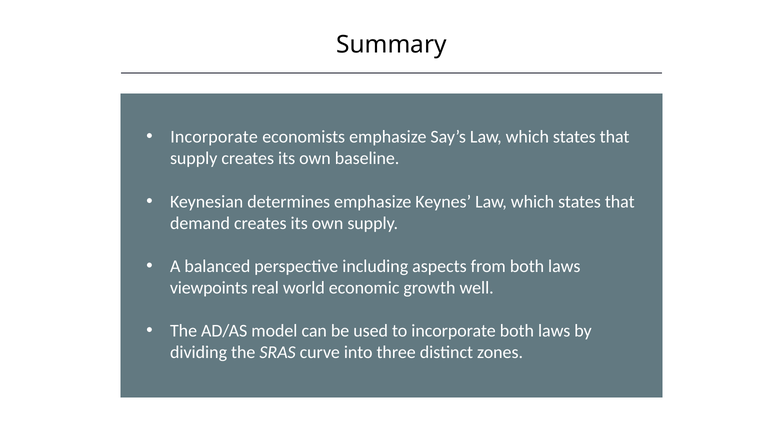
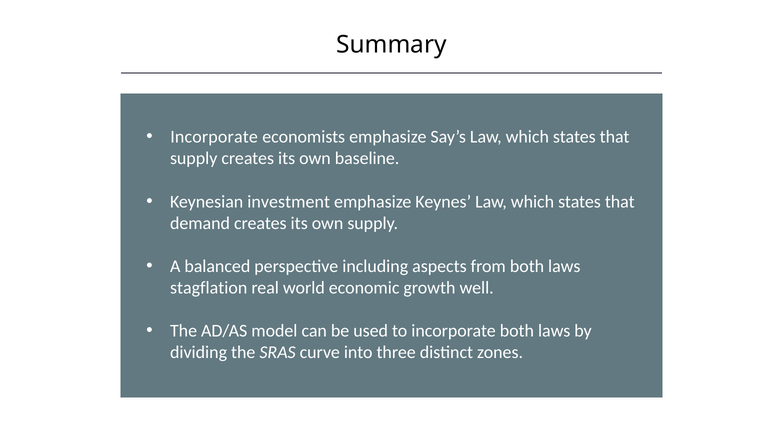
determines: determines -> investment
viewpoints: viewpoints -> stagflation
